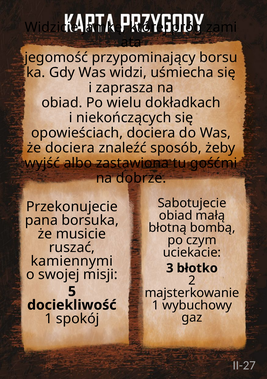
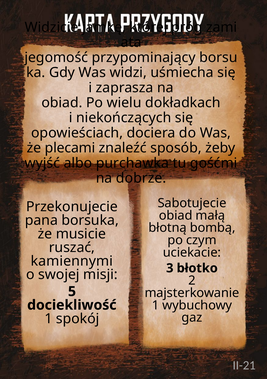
że dociera: dociera -> plecami
zastawiona: zastawiona -> purchawka
II-27: II-27 -> II-21
